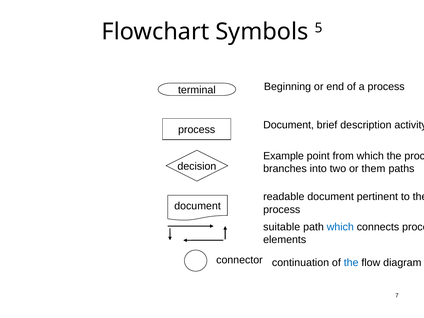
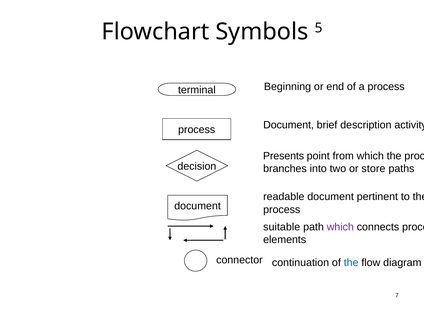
Example: Example -> Presents
them: them -> store
which at (340, 227) colour: blue -> purple
